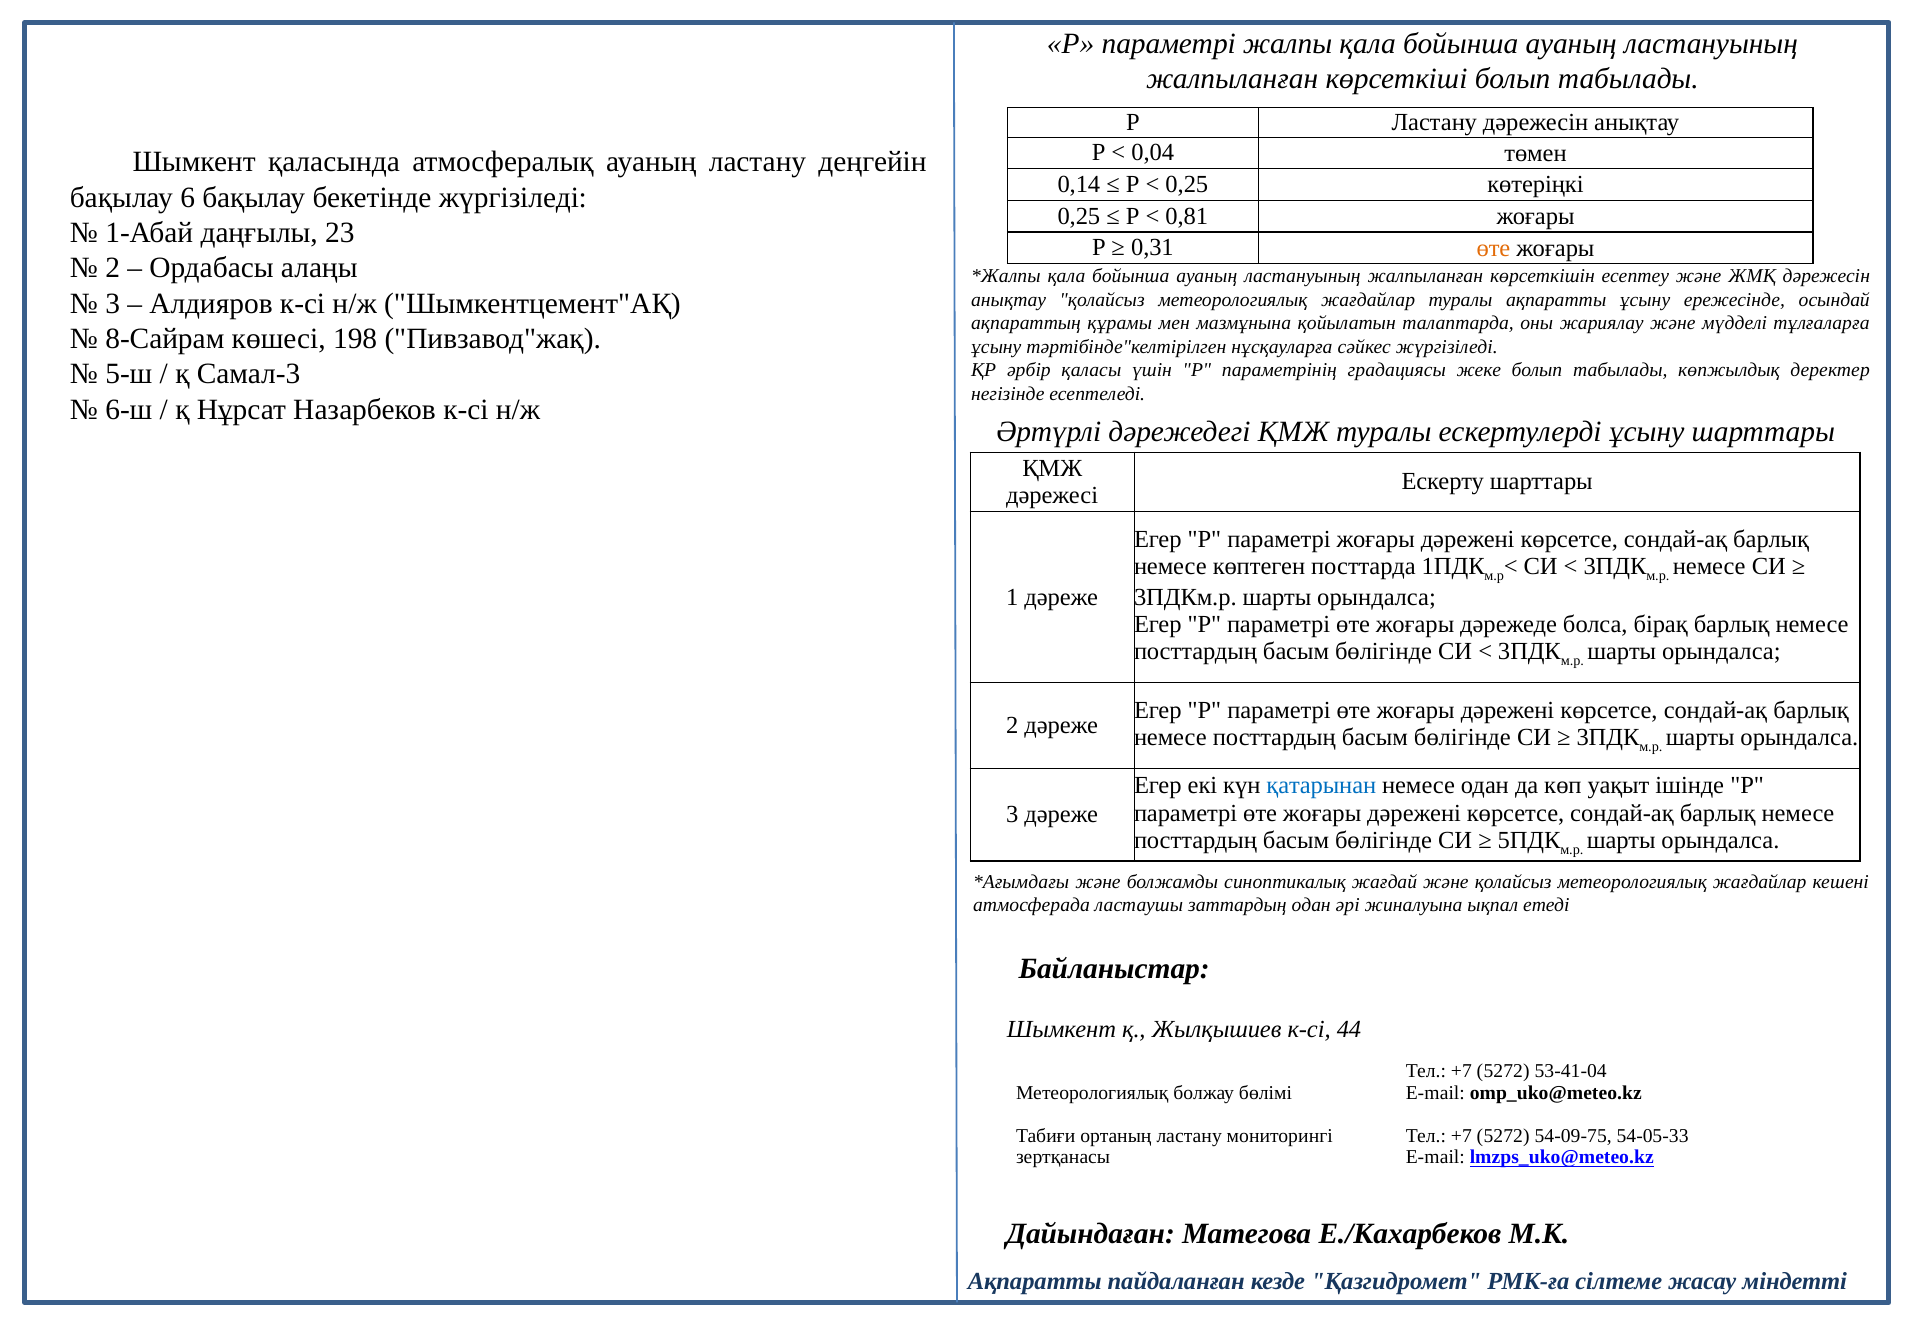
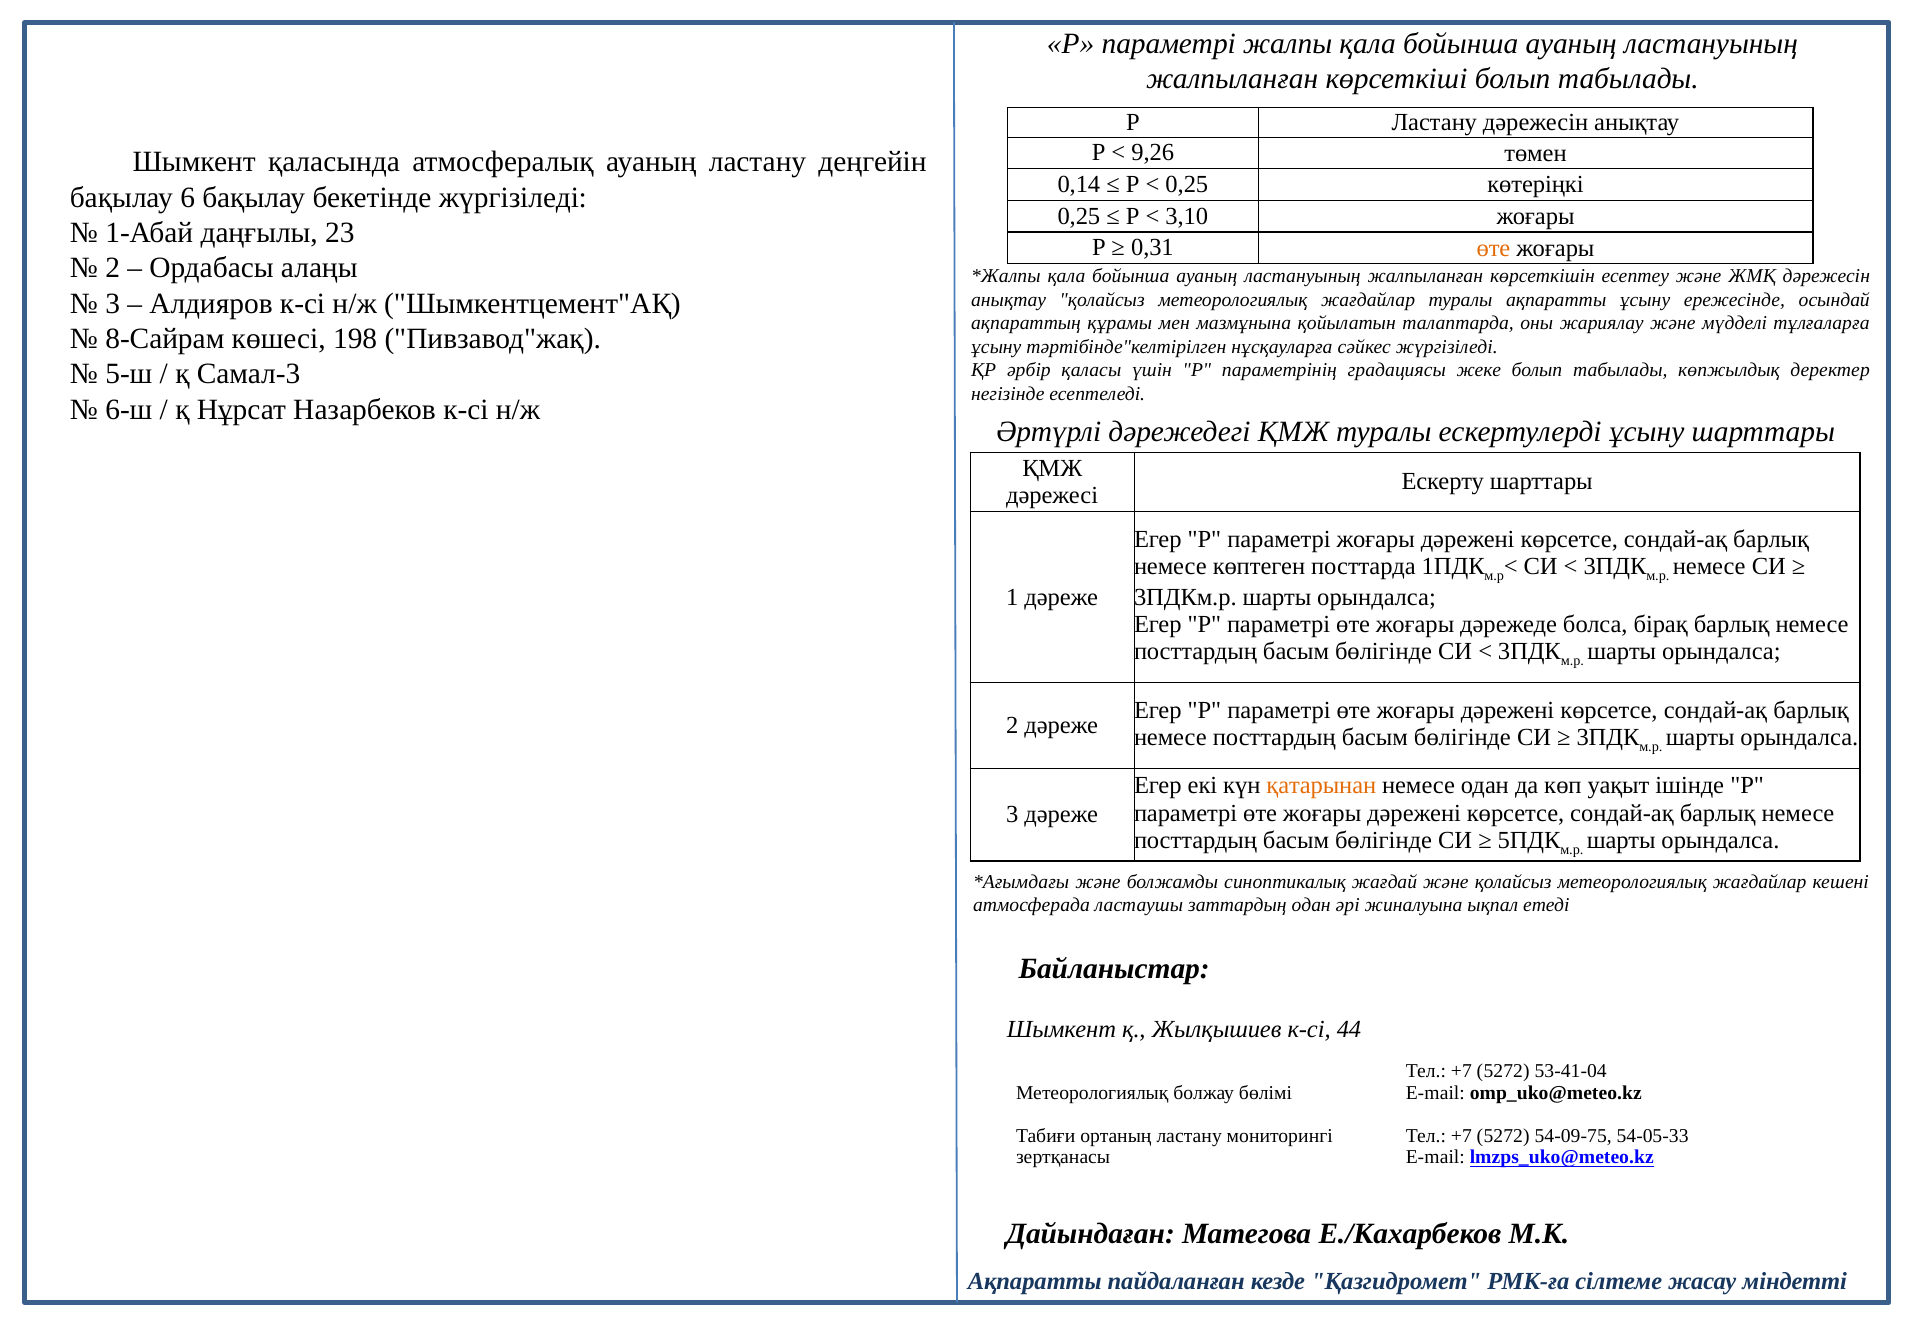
0,04: 0,04 -> 9,26
0,81: 0,81 -> 3,10
қатарынан colour: blue -> orange
